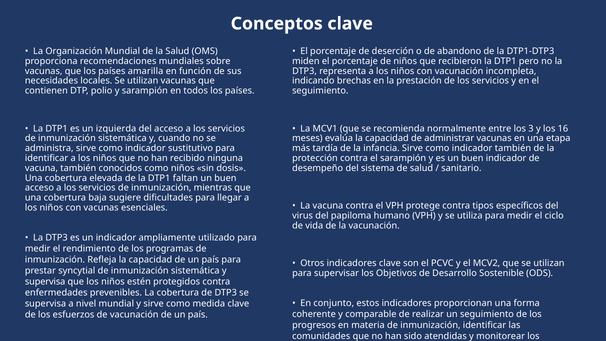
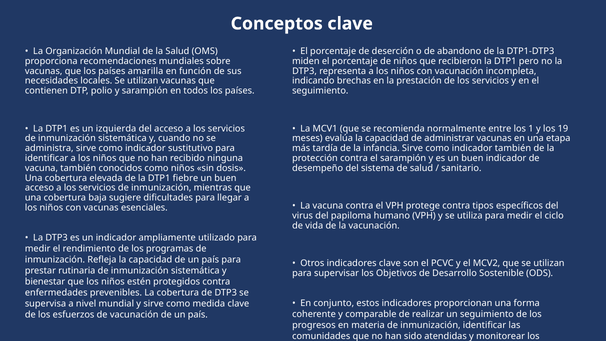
3: 3 -> 1
16: 16 -> 19
faltan: faltan -> fiebre
syncytial: syncytial -> rutinaria
supervisa at (45, 282): supervisa -> bienestar
